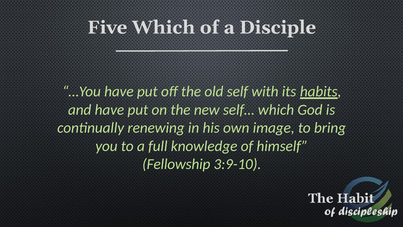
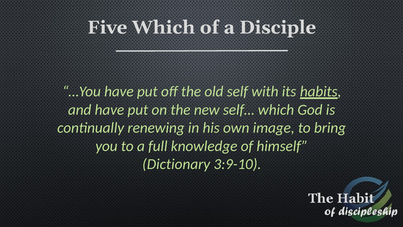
Fellowship: Fellowship -> Dictionary
